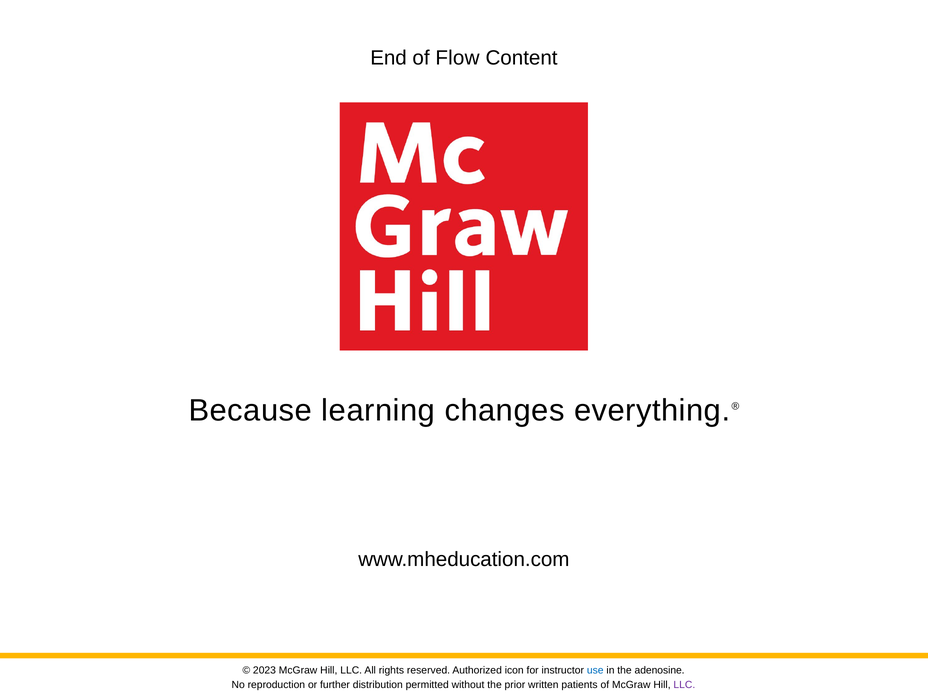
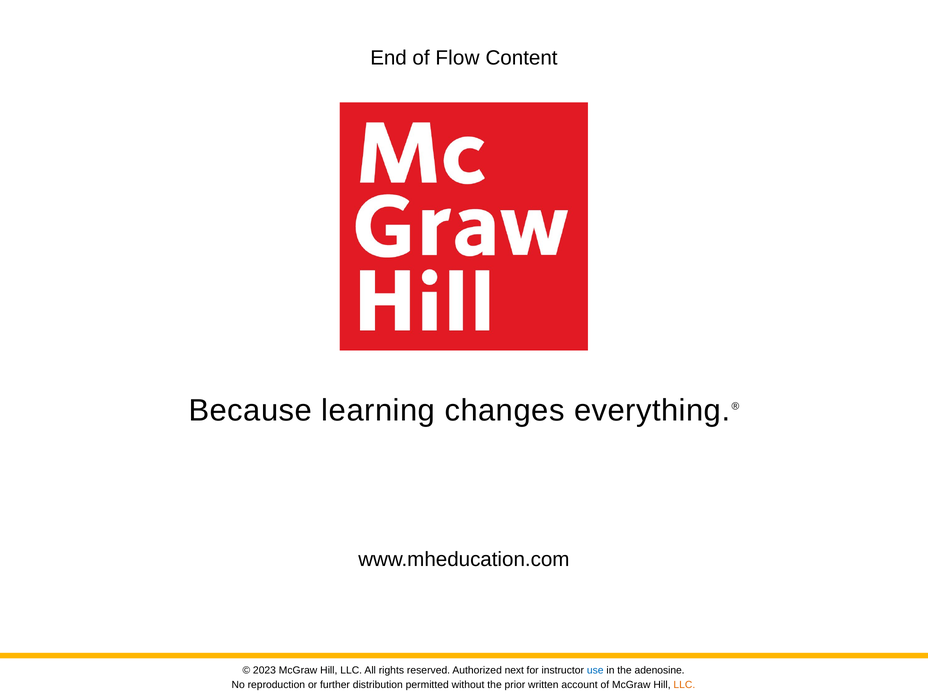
icon: icon -> next
patients: patients -> account
LLC at (684, 685) colour: purple -> orange
